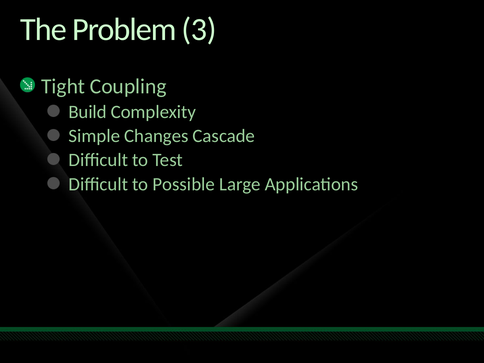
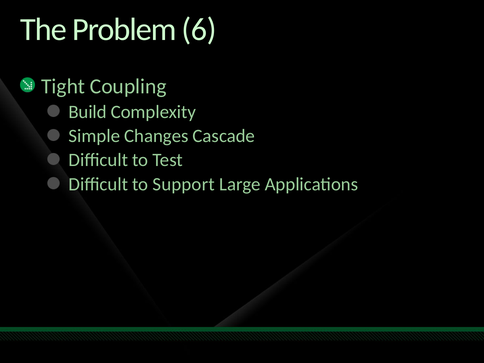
3: 3 -> 6
Possible: Possible -> Support
